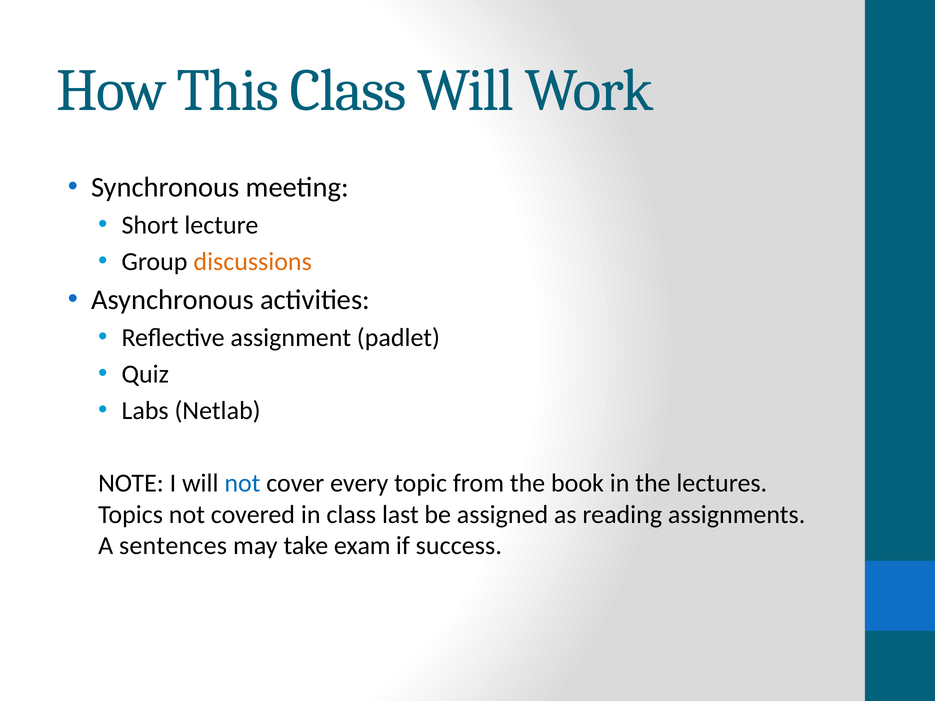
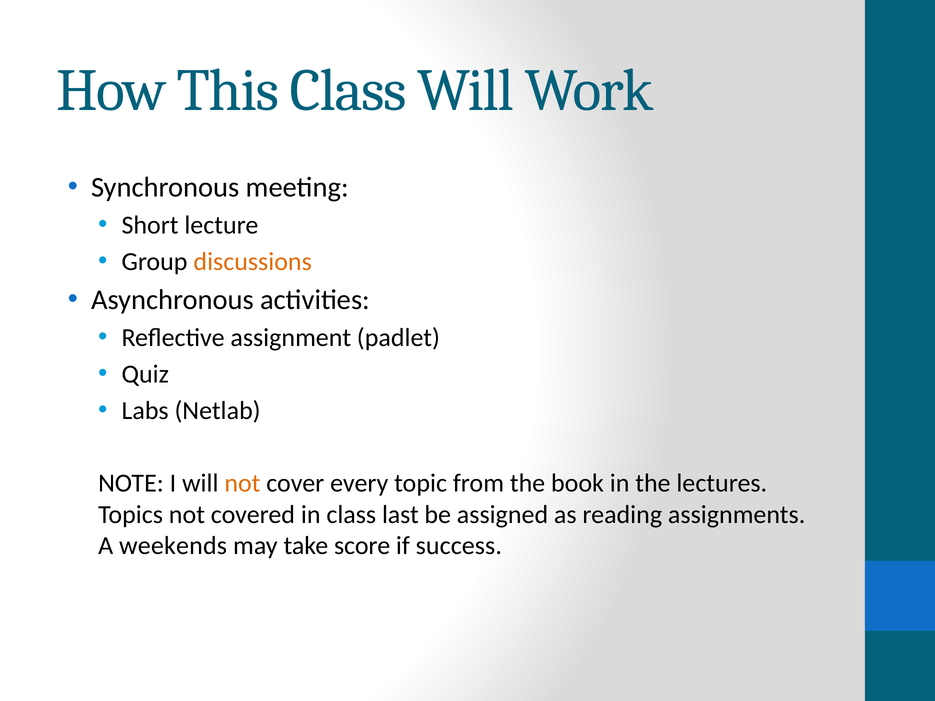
not at (242, 484) colour: blue -> orange
sentences: sentences -> weekends
exam: exam -> score
